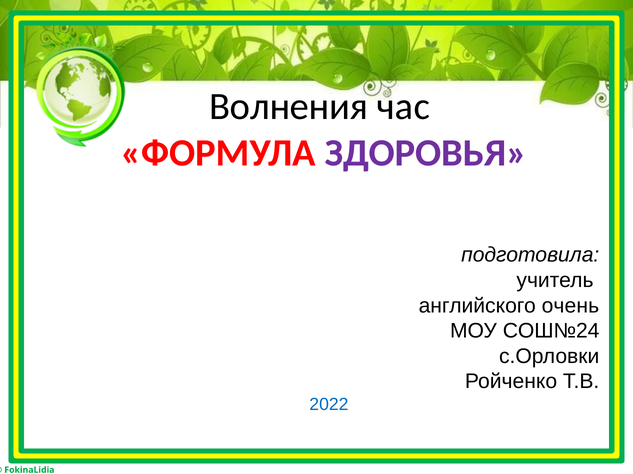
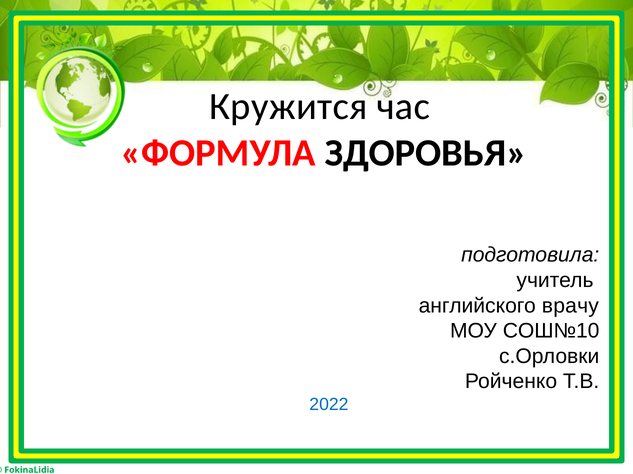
Волнения: Волнения -> Кружится
ЗДОРОВЬЯ colour: purple -> black
очень: очень -> врачу
СОШ№24: СОШ№24 -> СОШ№10
